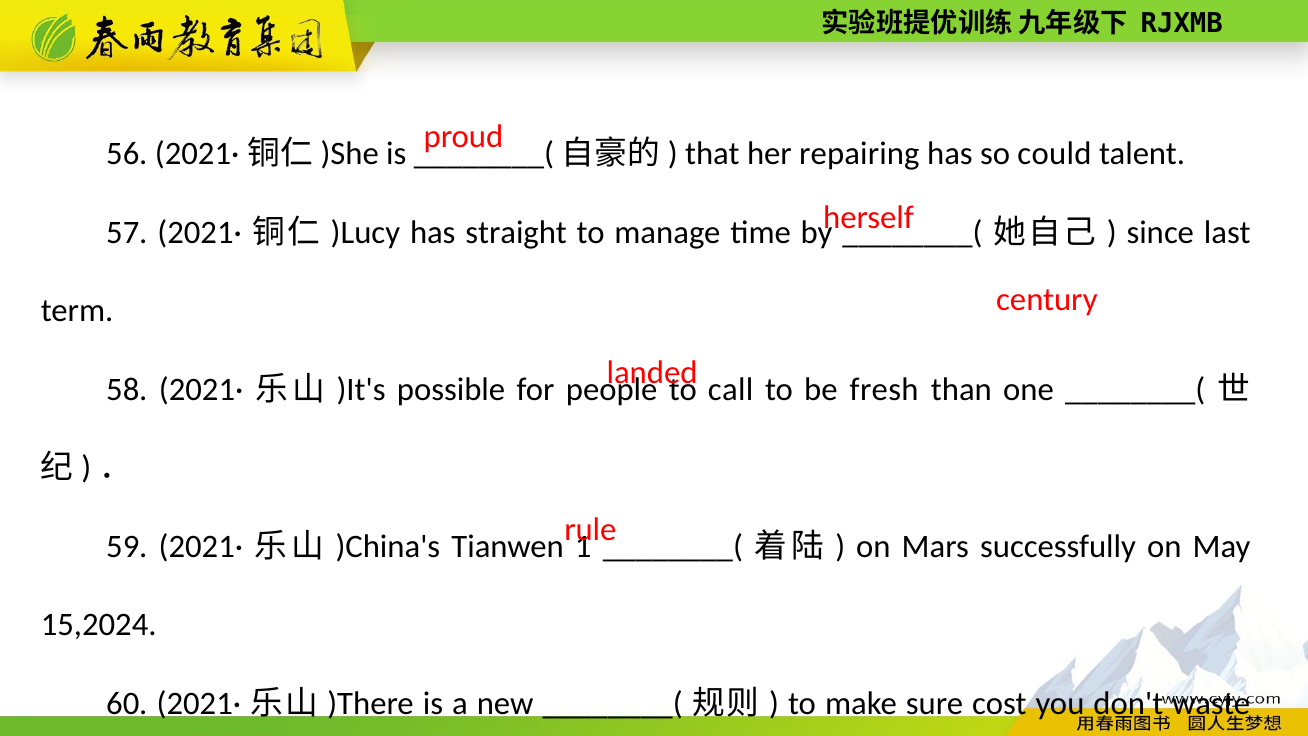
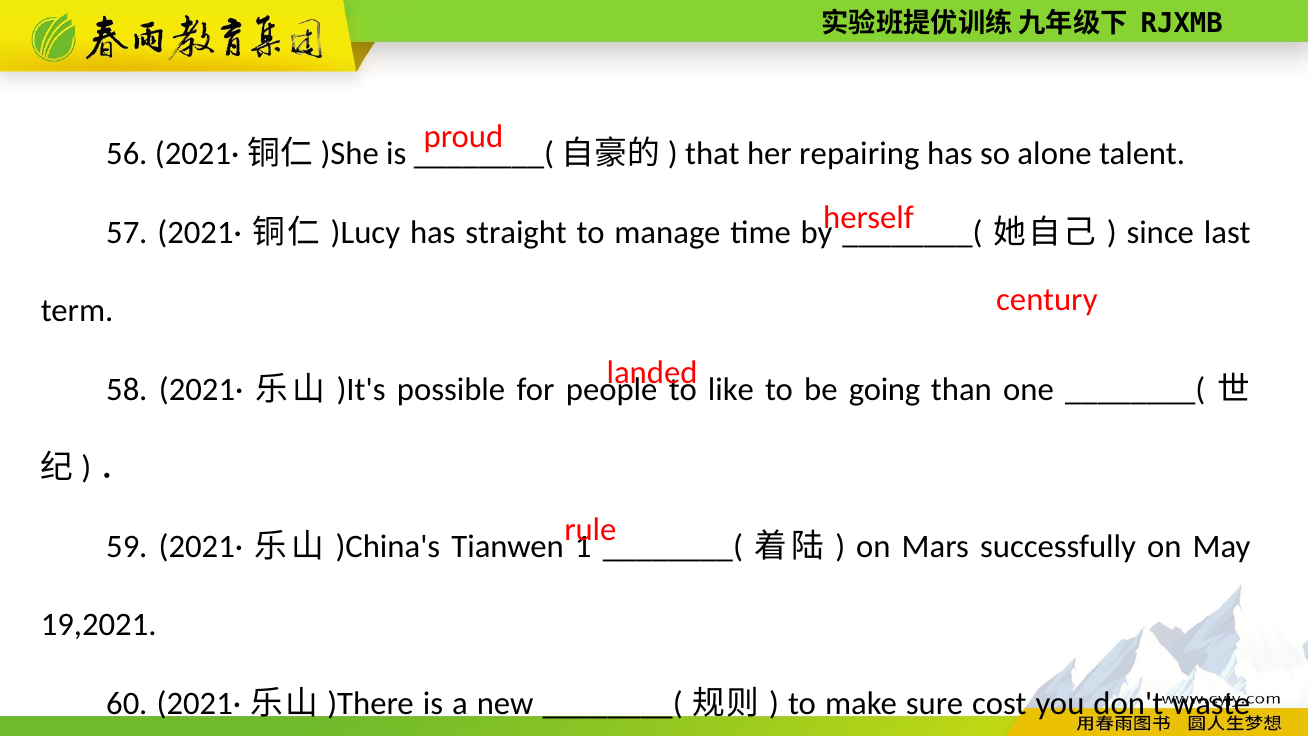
could: could -> alone
call: call -> like
fresh: fresh -> going
15,2024: 15,2024 -> 19,2021
